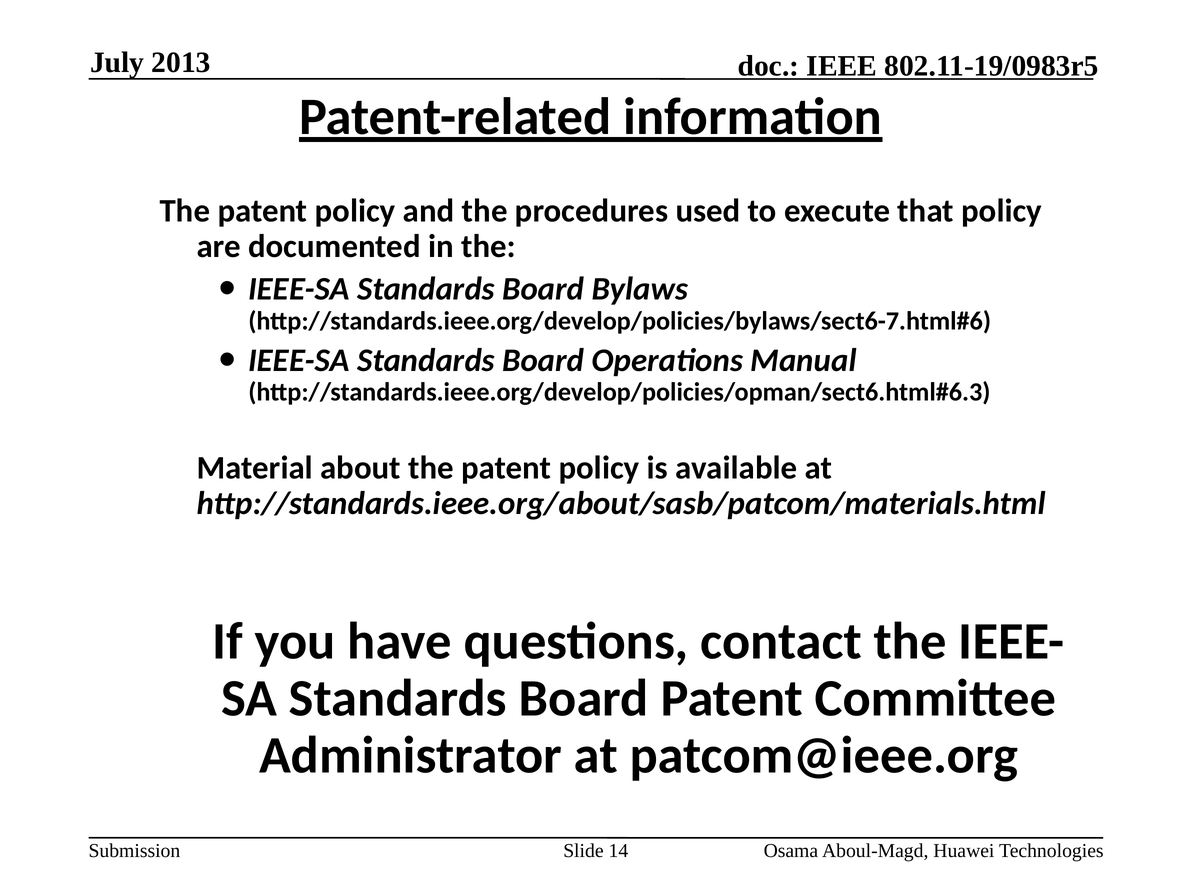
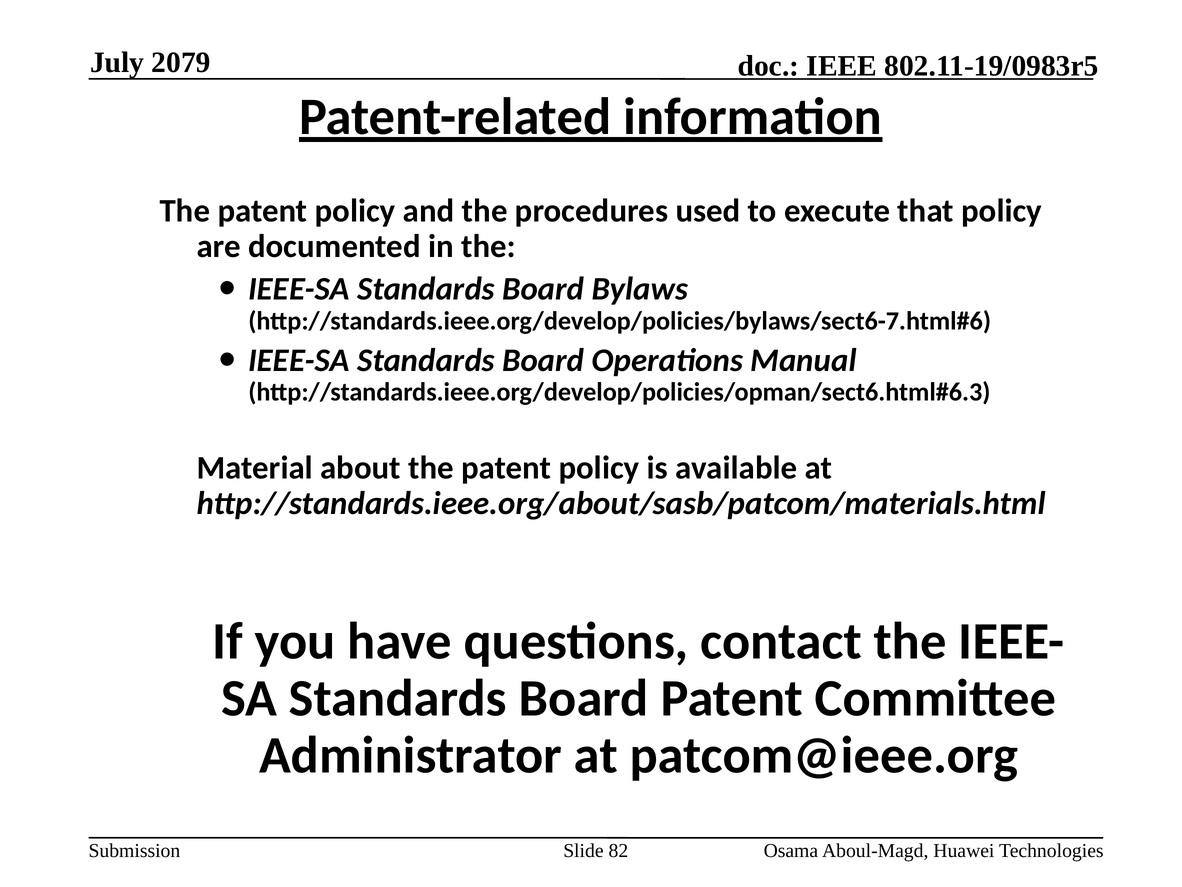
2013: 2013 -> 2079
14: 14 -> 82
